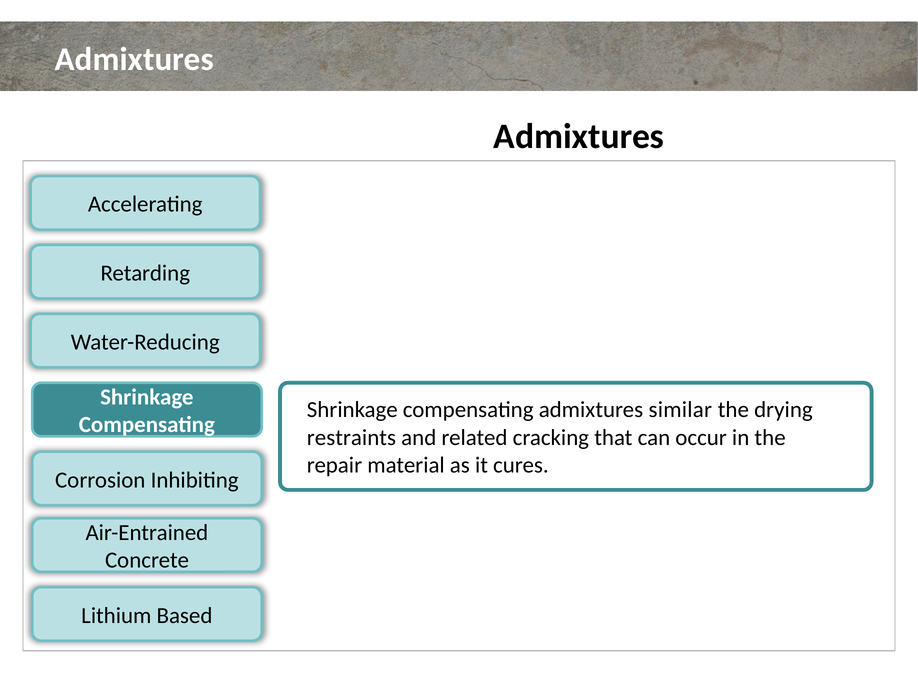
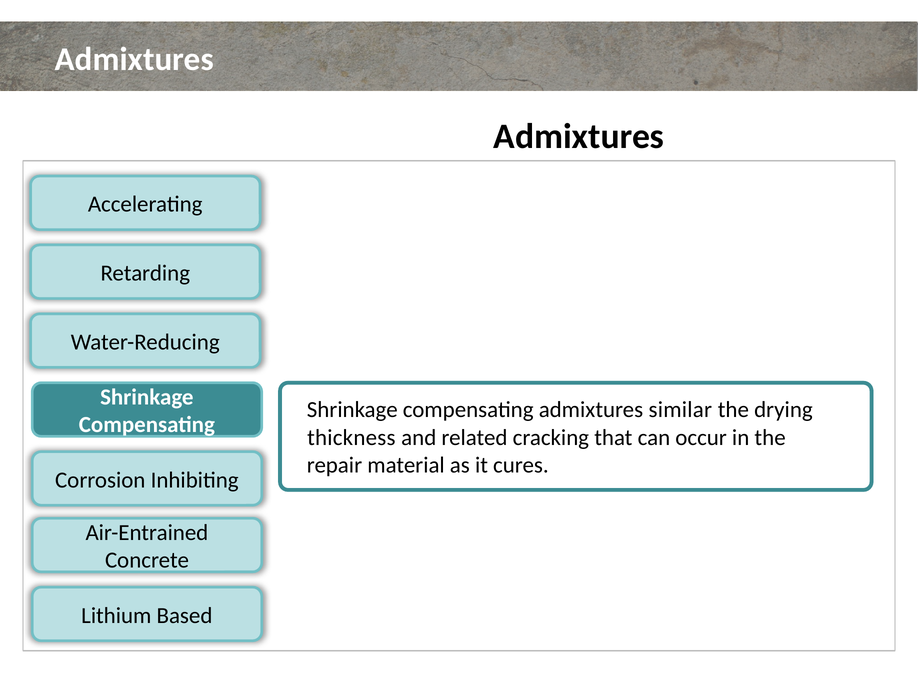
restraints: restraints -> thickness
